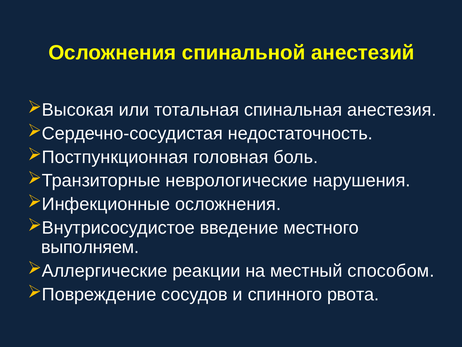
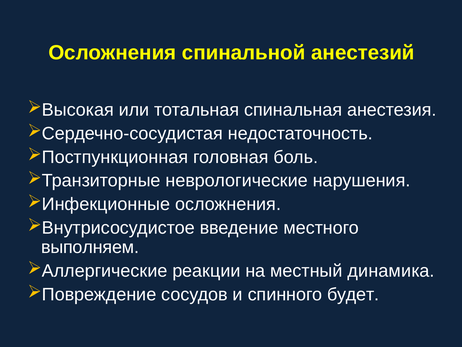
способом: способом -> динамика
рвота: рвота -> будет
